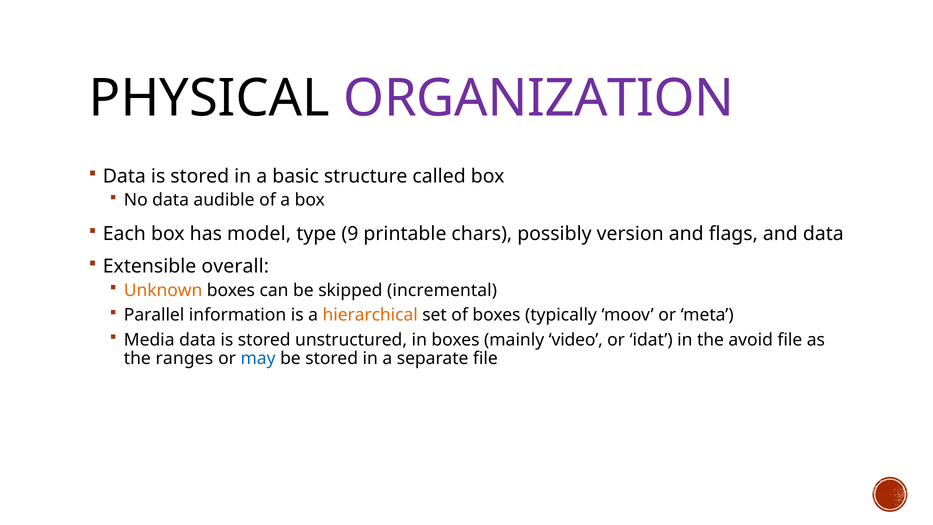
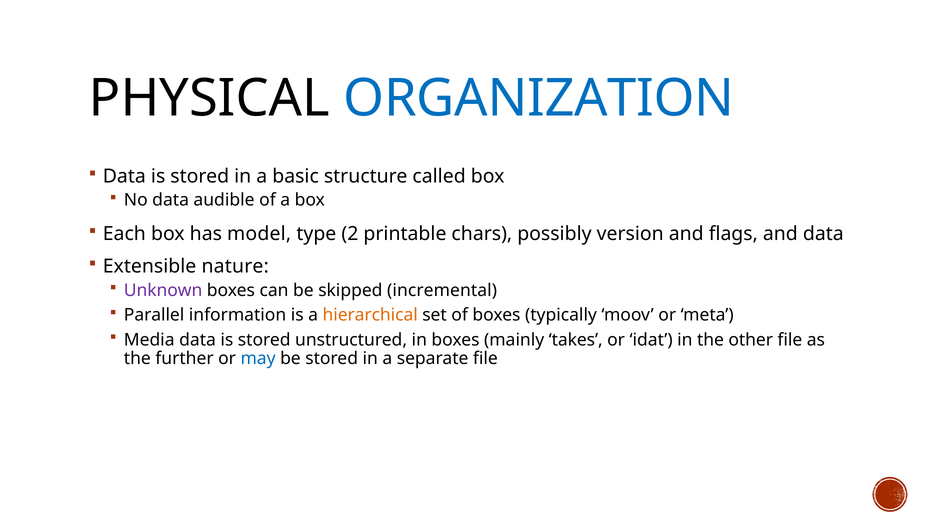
ORGANIZATION colour: purple -> blue
9: 9 -> 2
overall: overall -> nature
Unknown colour: orange -> purple
video: video -> takes
avoid: avoid -> other
ranges: ranges -> further
